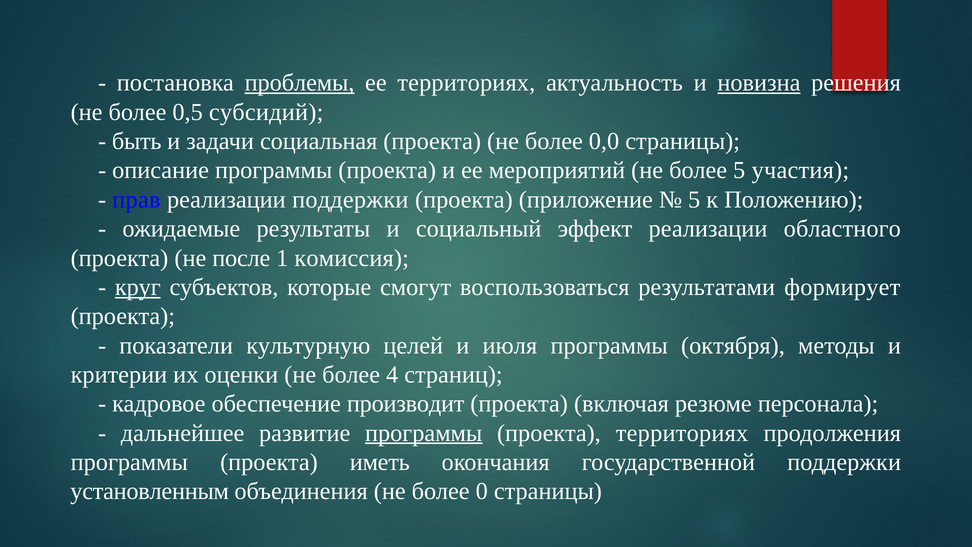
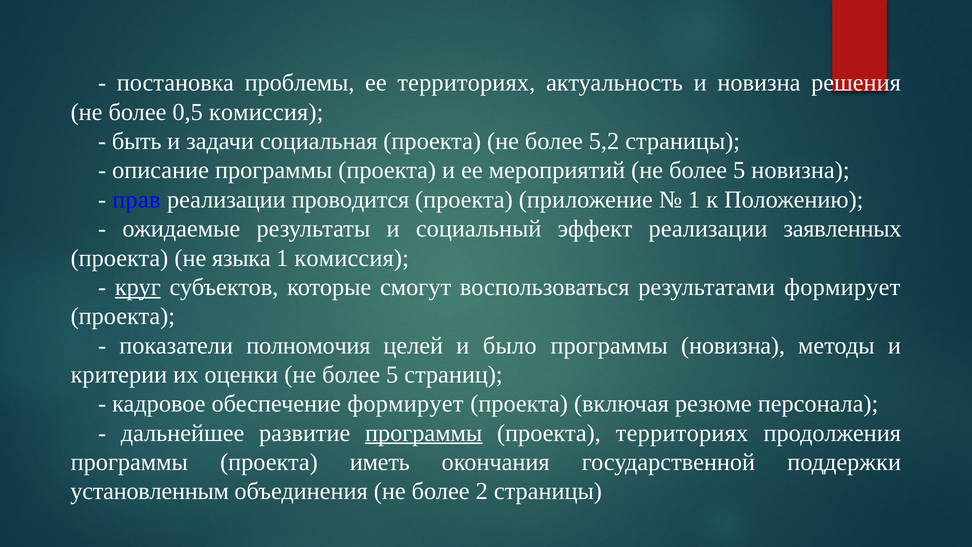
проблемы underline: present -> none
новизна at (759, 83) underline: present -> none
0,5 субсидий: субсидий -> комиссия
0,0: 0,0 -> 5,2
5 участия: участия -> новизна
реализации поддержки: поддержки -> проводится
5 at (694, 200): 5 -> 1
областного: областного -> заявленных
после: после -> языка
культурную: культурную -> полномочия
июля: июля -> было
программы октября: октября -> новизна
оценки не более 4: 4 -> 5
обеспечение производит: производит -> формирует
0: 0 -> 2
